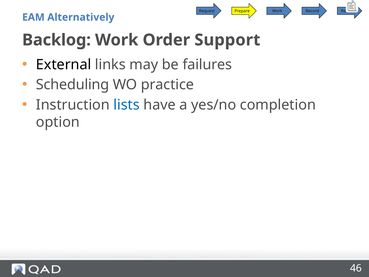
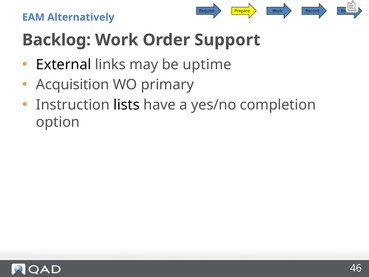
failures: failures -> uptime
Scheduling: Scheduling -> Acquisition
practice: practice -> primary
lists colour: blue -> black
